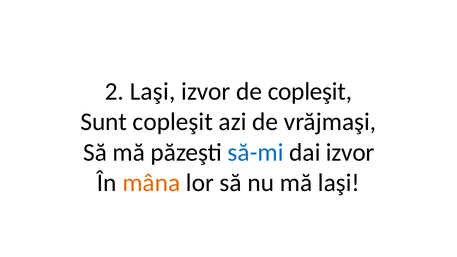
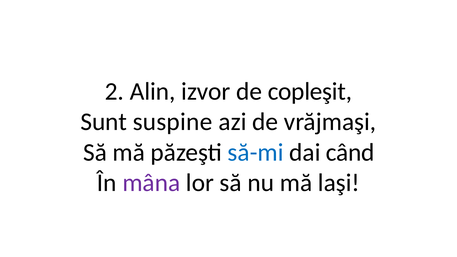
2 Laşi: Laşi -> Alin
Sunt copleşit: copleşit -> suspine
dai izvor: izvor -> când
mâna colour: orange -> purple
